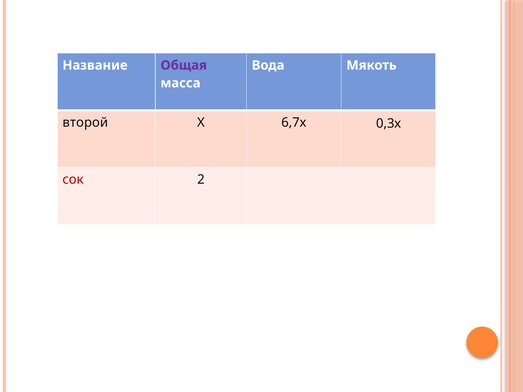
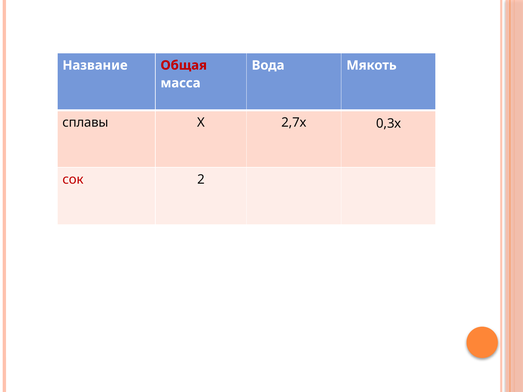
Общая colour: purple -> red
второй: второй -> сплавы
6,7х: 6,7х -> 2,7х
